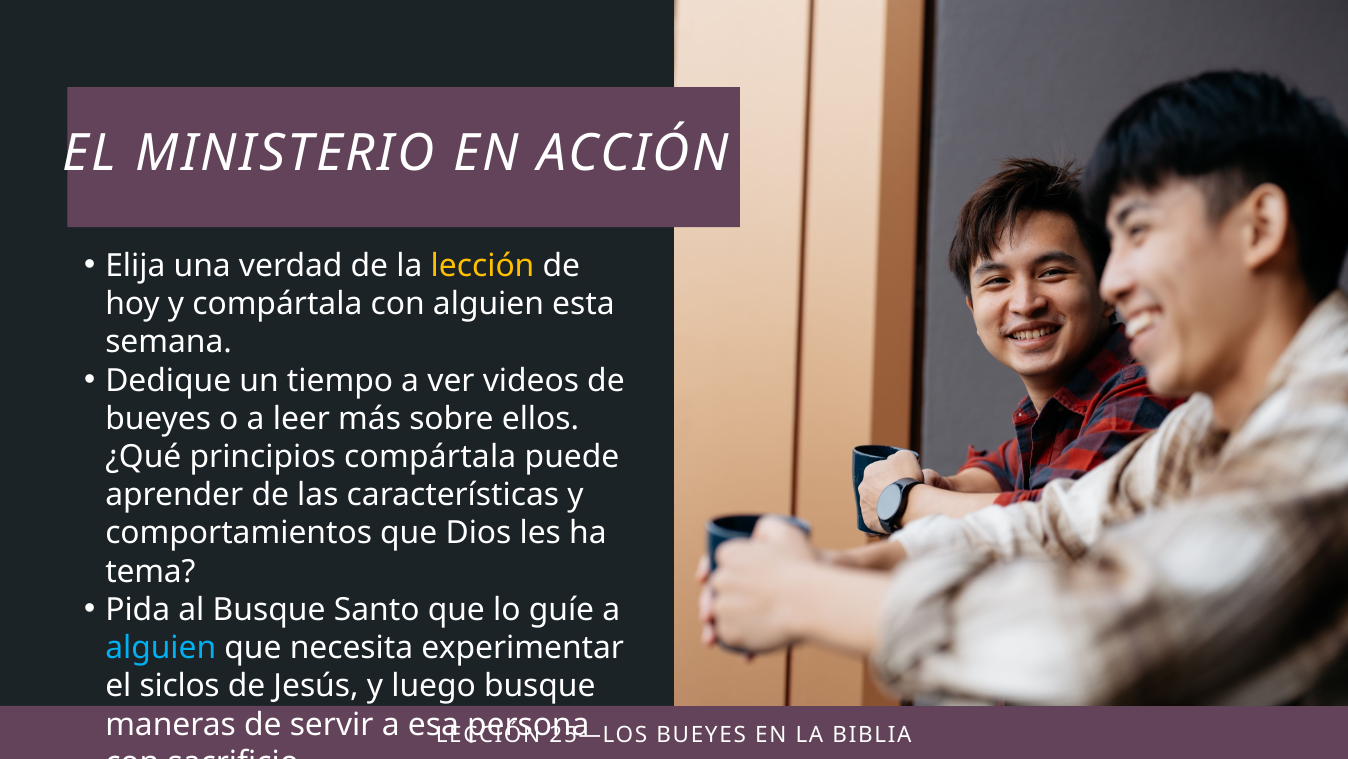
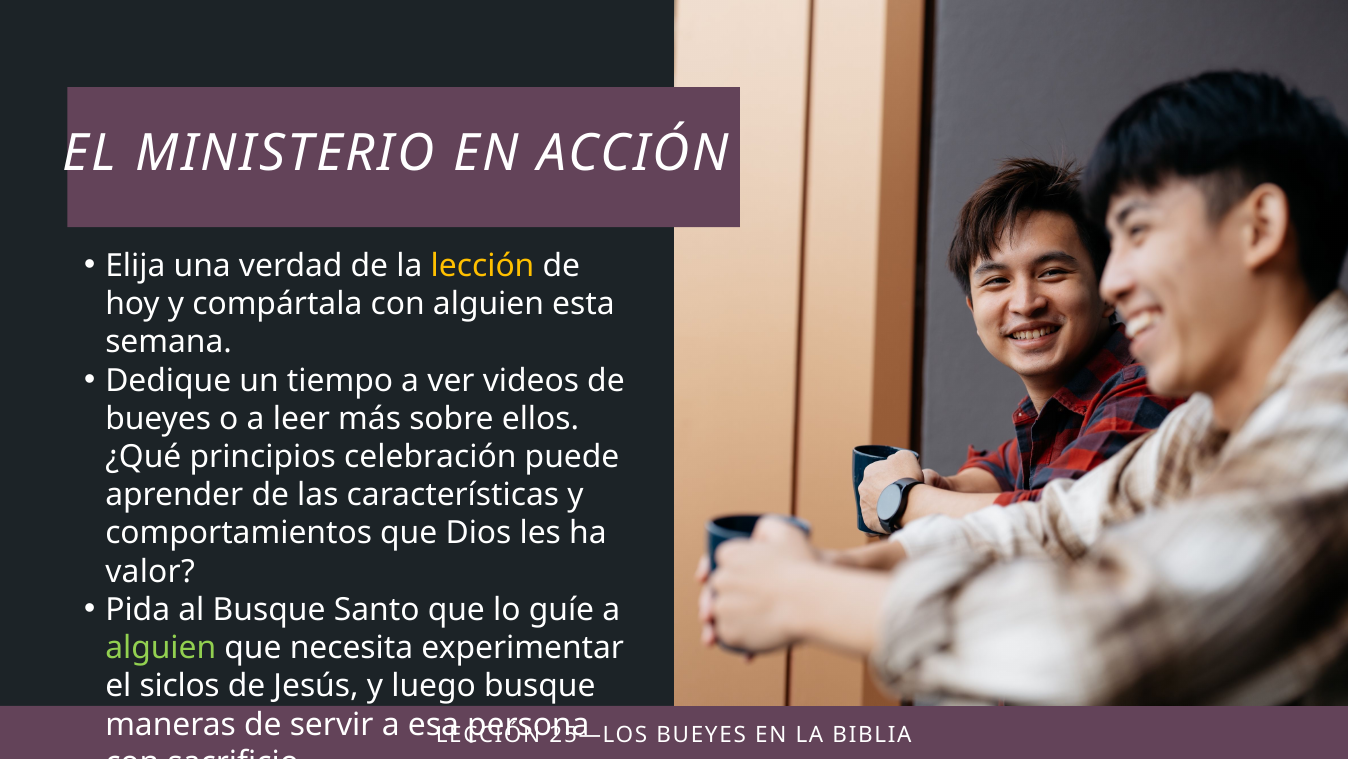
principios compártala: compártala -> celebración
tema: tema -> valor
alguien at (161, 647) colour: light blue -> light green
